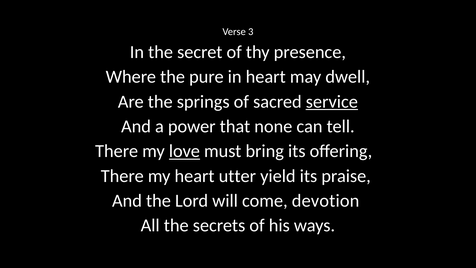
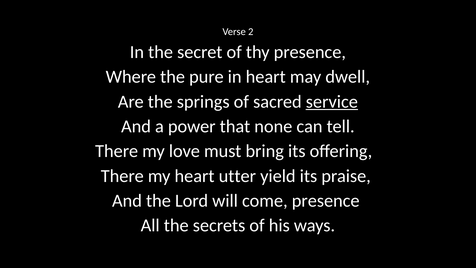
3: 3 -> 2
love underline: present -> none
come devotion: devotion -> presence
